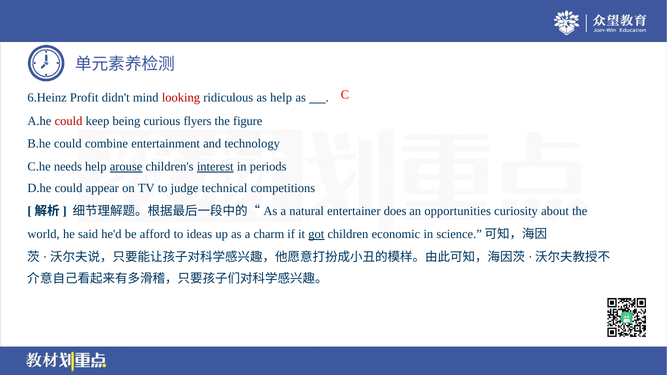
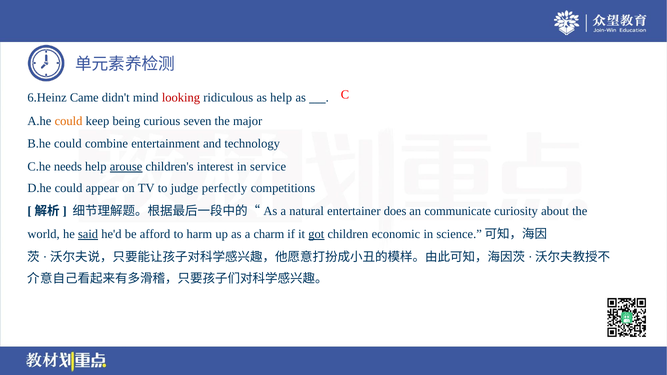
Profit: Profit -> Came
could at (69, 121) colour: red -> orange
flyers: flyers -> seven
figure: figure -> major
interest underline: present -> none
periods: periods -> service
technical: technical -> perfectly
opportunities: opportunities -> communicate
said underline: none -> present
ideas: ideas -> harm
